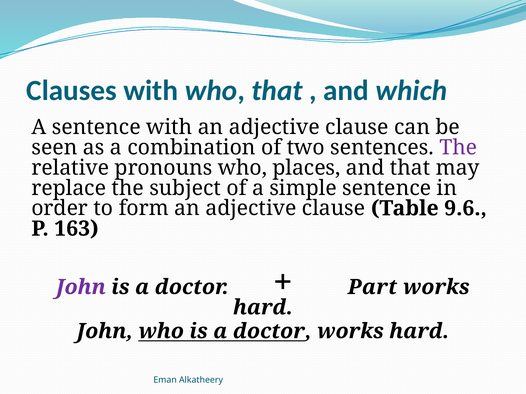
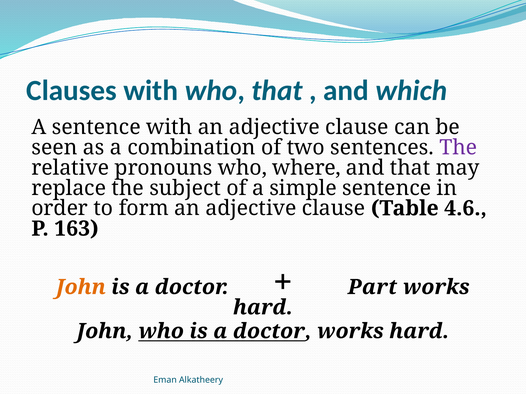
places: places -> where
9.6: 9.6 -> 4.6
John at (81, 287) colour: purple -> orange
